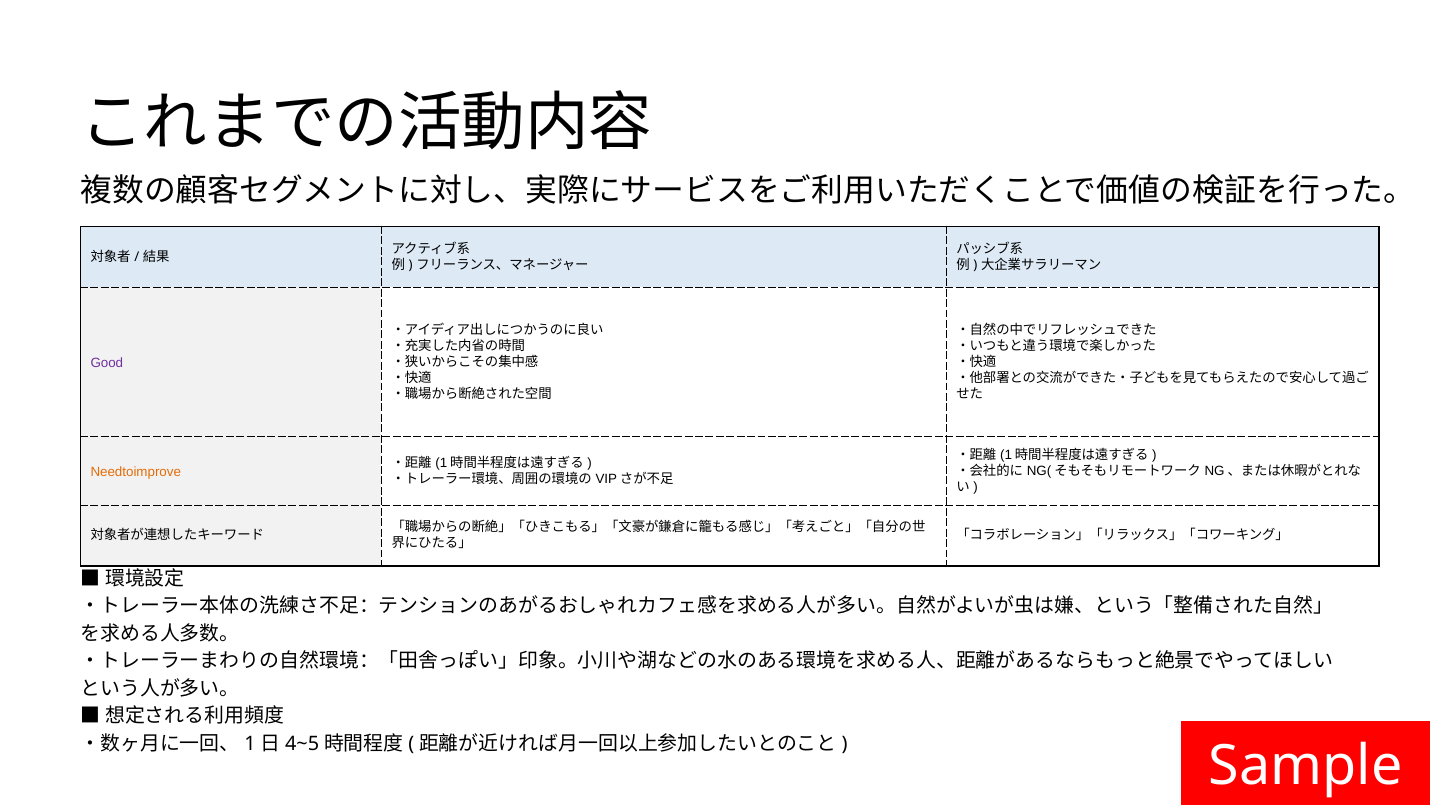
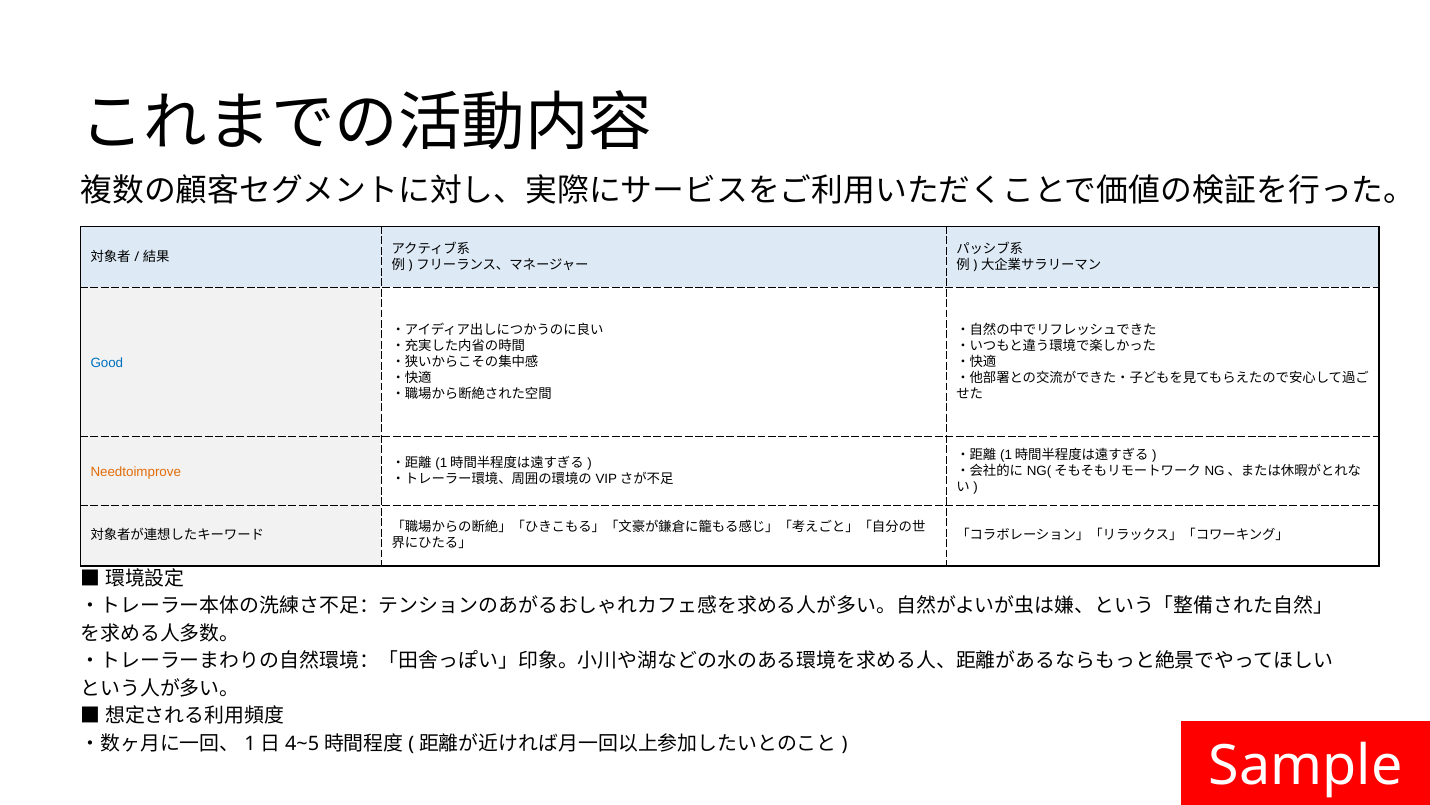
Good colour: purple -> blue
